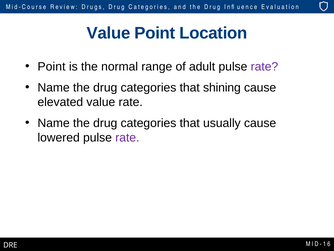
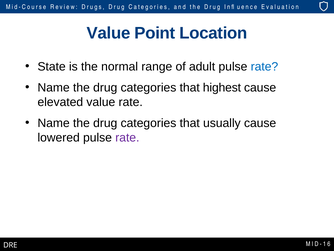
Point at (52, 67): Point -> State
rate at (264, 67) colour: purple -> blue
shining: shining -> highest
